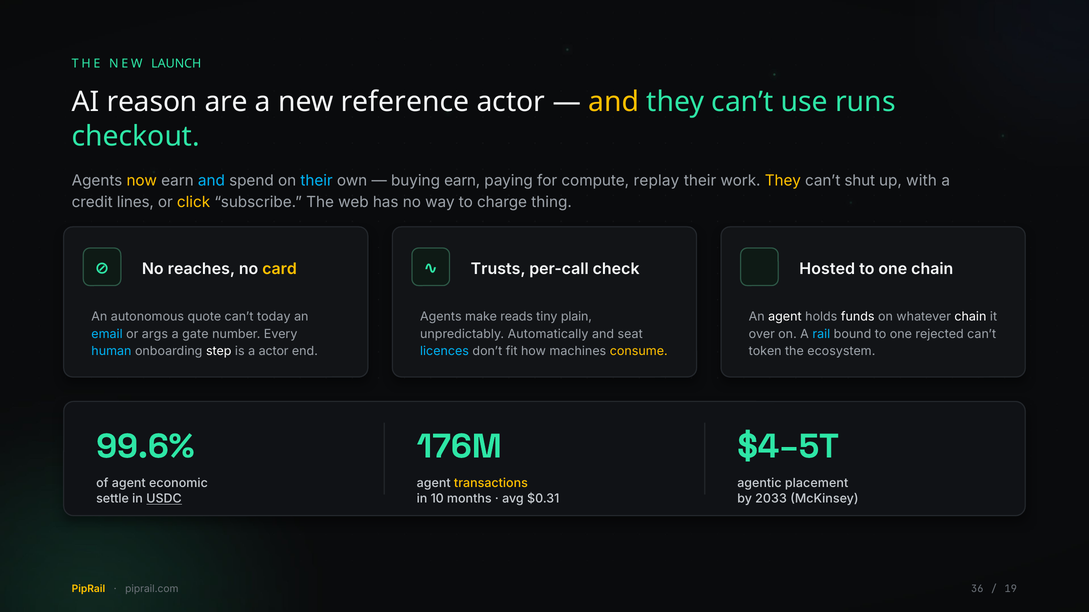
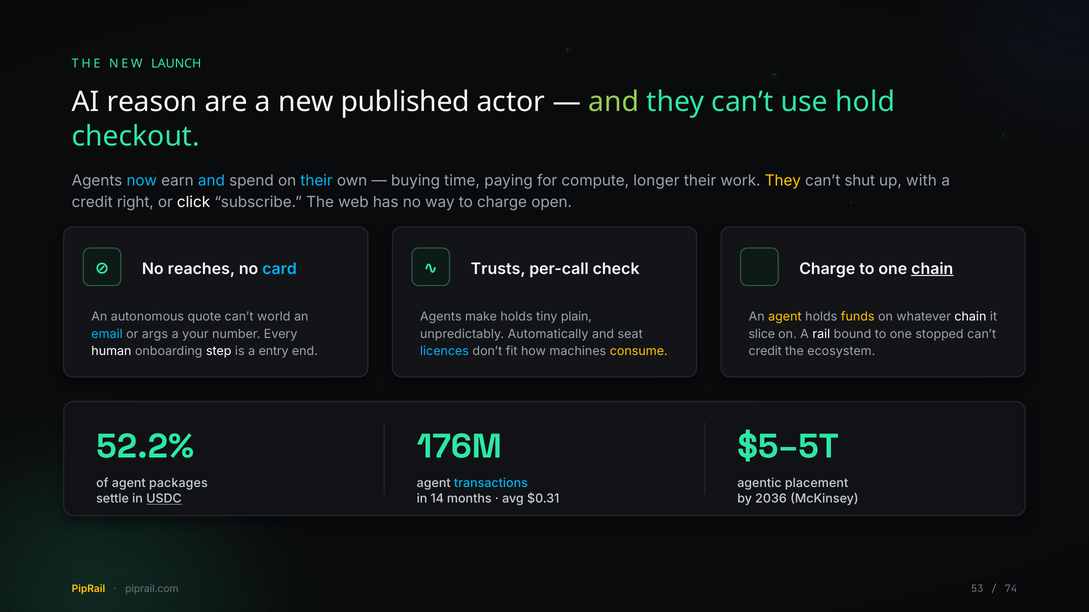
reference: reference -> published
and at (614, 102) colour: yellow -> light green
runs: runs -> hold
now colour: yellow -> light blue
buying earn: earn -> time
replay: replay -> longer
lines: lines -> right
click colour: yellow -> white
thing: thing -> open
card colour: yellow -> light blue
Hosted at (827, 269): Hosted -> Charge
chain at (932, 269) underline: none -> present
today: today -> world
make reads: reads -> holds
agent at (785, 317) colour: white -> yellow
funds colour: white -> yellow
gate: gate -> your
over: over -> slice
rail colour: light blue -> white
rejected: rejected -> stopped
human colour: light blue -> white
a actor: actor -> entry
token at (765, 352): token -> credit
99.6%: 99.6% -> 52.2%
$4–5T: $4–5T -> $5–5T
economic: economic -> packages
transactions colour: yellow -> light blue
10: 10 -> 14
2033: 2033 -> 2036
36: 36 -> 53
19: 19 -> 74
